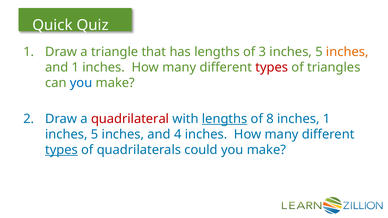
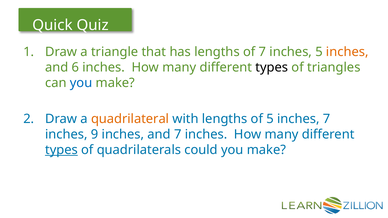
of 3: 3 -> 7
and 1: 1 -> 6
types at (272, 67) colour: red -> black
quadrilateral colour: red -> orange
lengths at (225, 119) underline: present -> none
of 8: 8 -> 5
inches 1: 1 -> 7
5 at (95, 135): 5 -> 9
and 4: 4 -> 7
